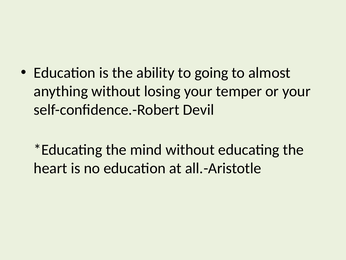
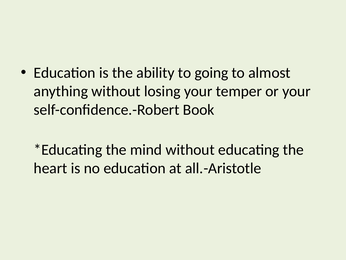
Devil: Devil -> Book
